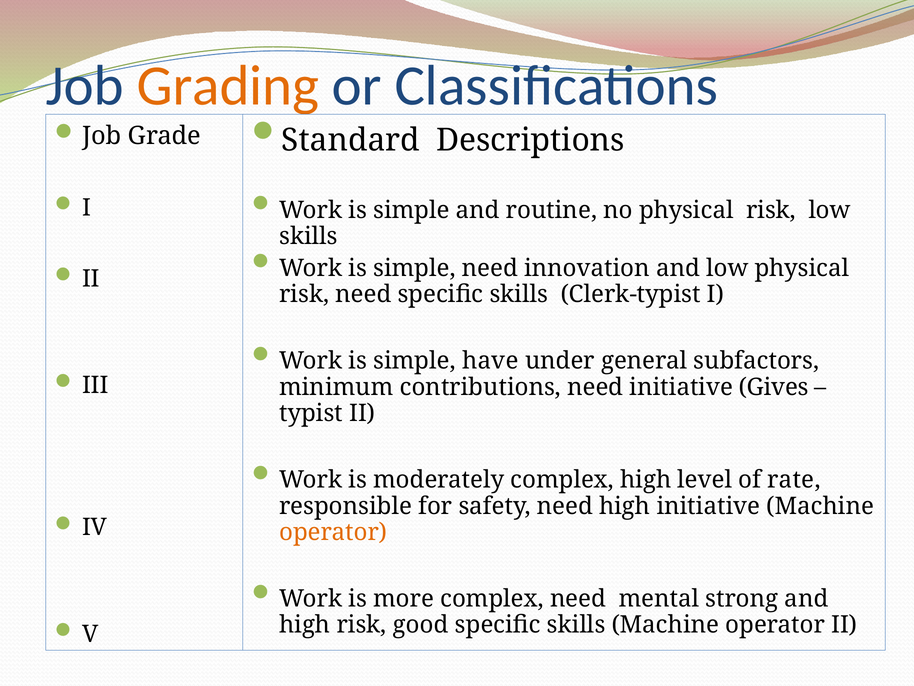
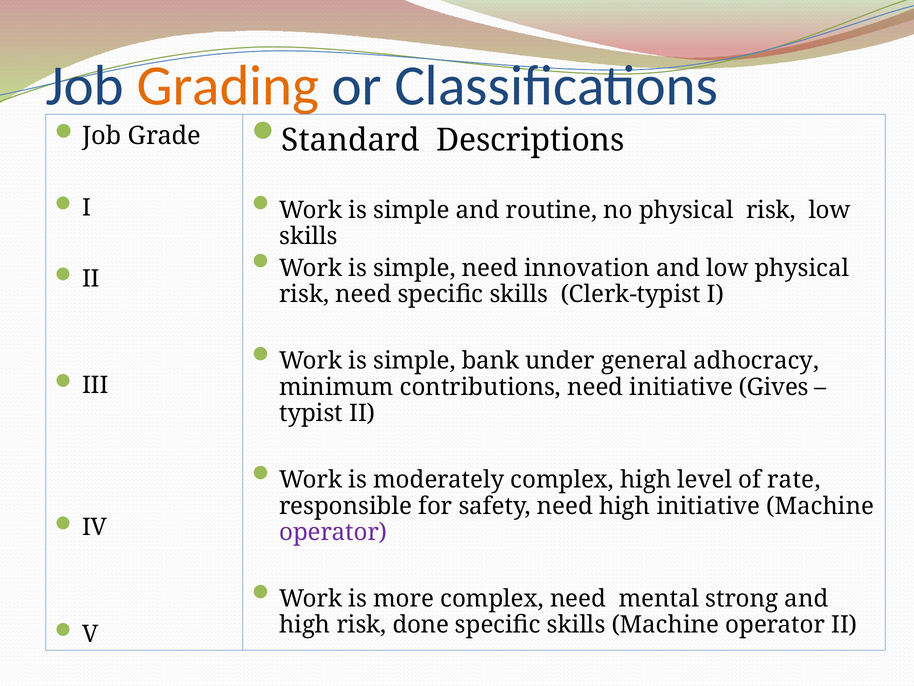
have: have -> bank
subfactors: subfactors -> adhocracy
operator at (333, 532) colour: orange -> purple
good: good -> done
